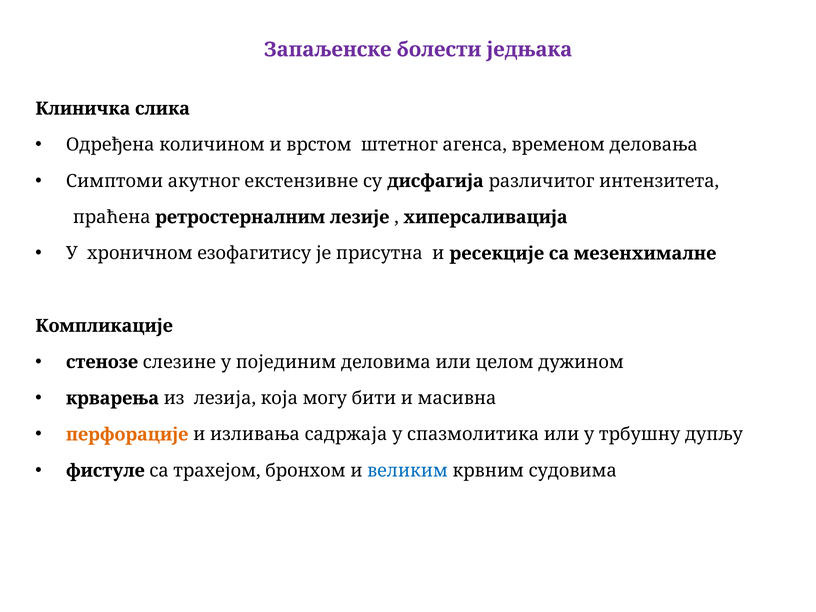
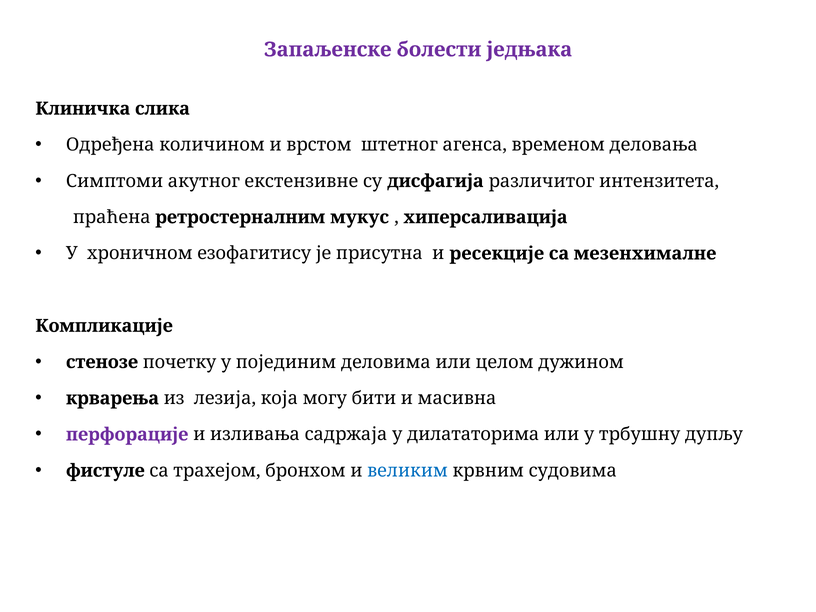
лезије: лезије -> мукус
слезине: слезине -> почетку
перфорације colour: orange -> purple
спазмолитика: спазмолитика -> дилататорима
